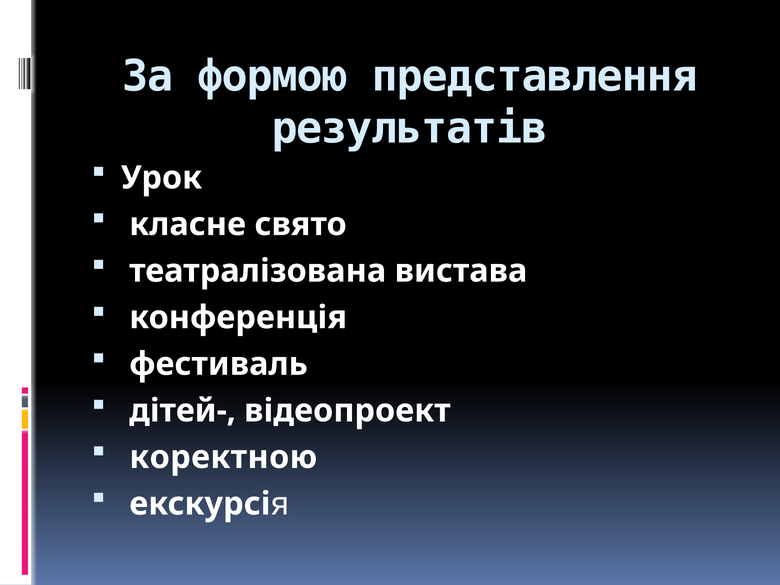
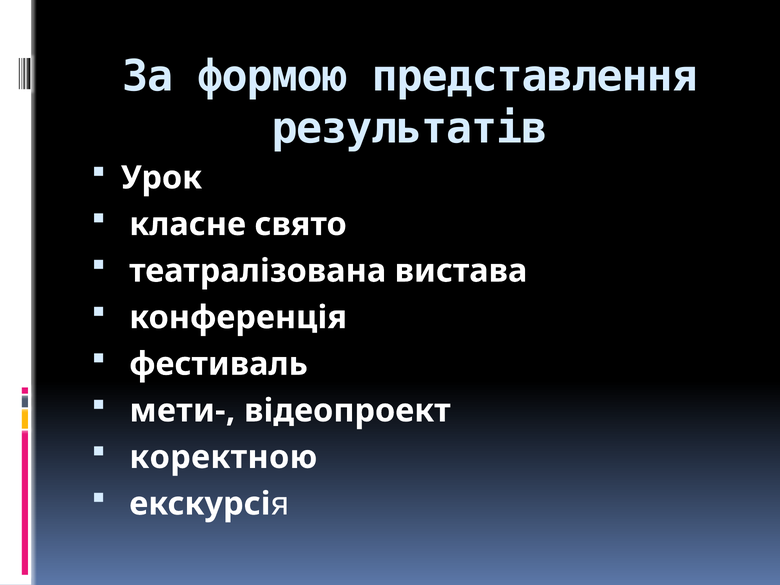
дітей-: дітей- -> мети-
